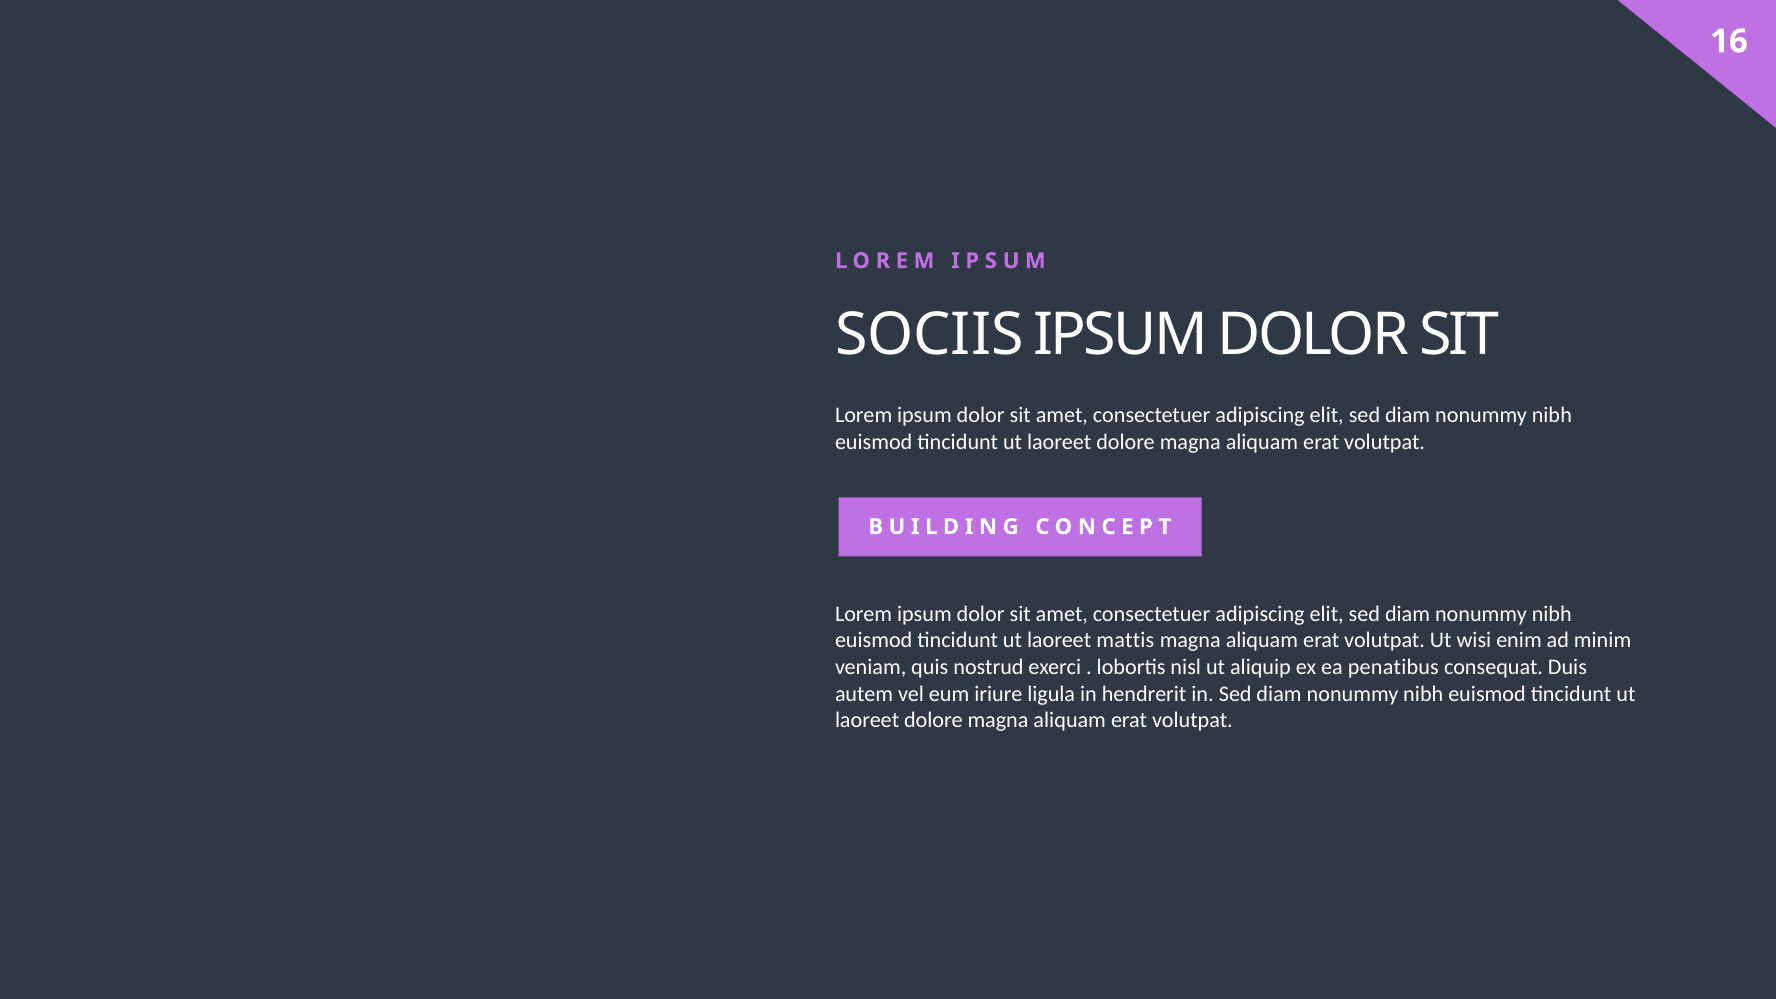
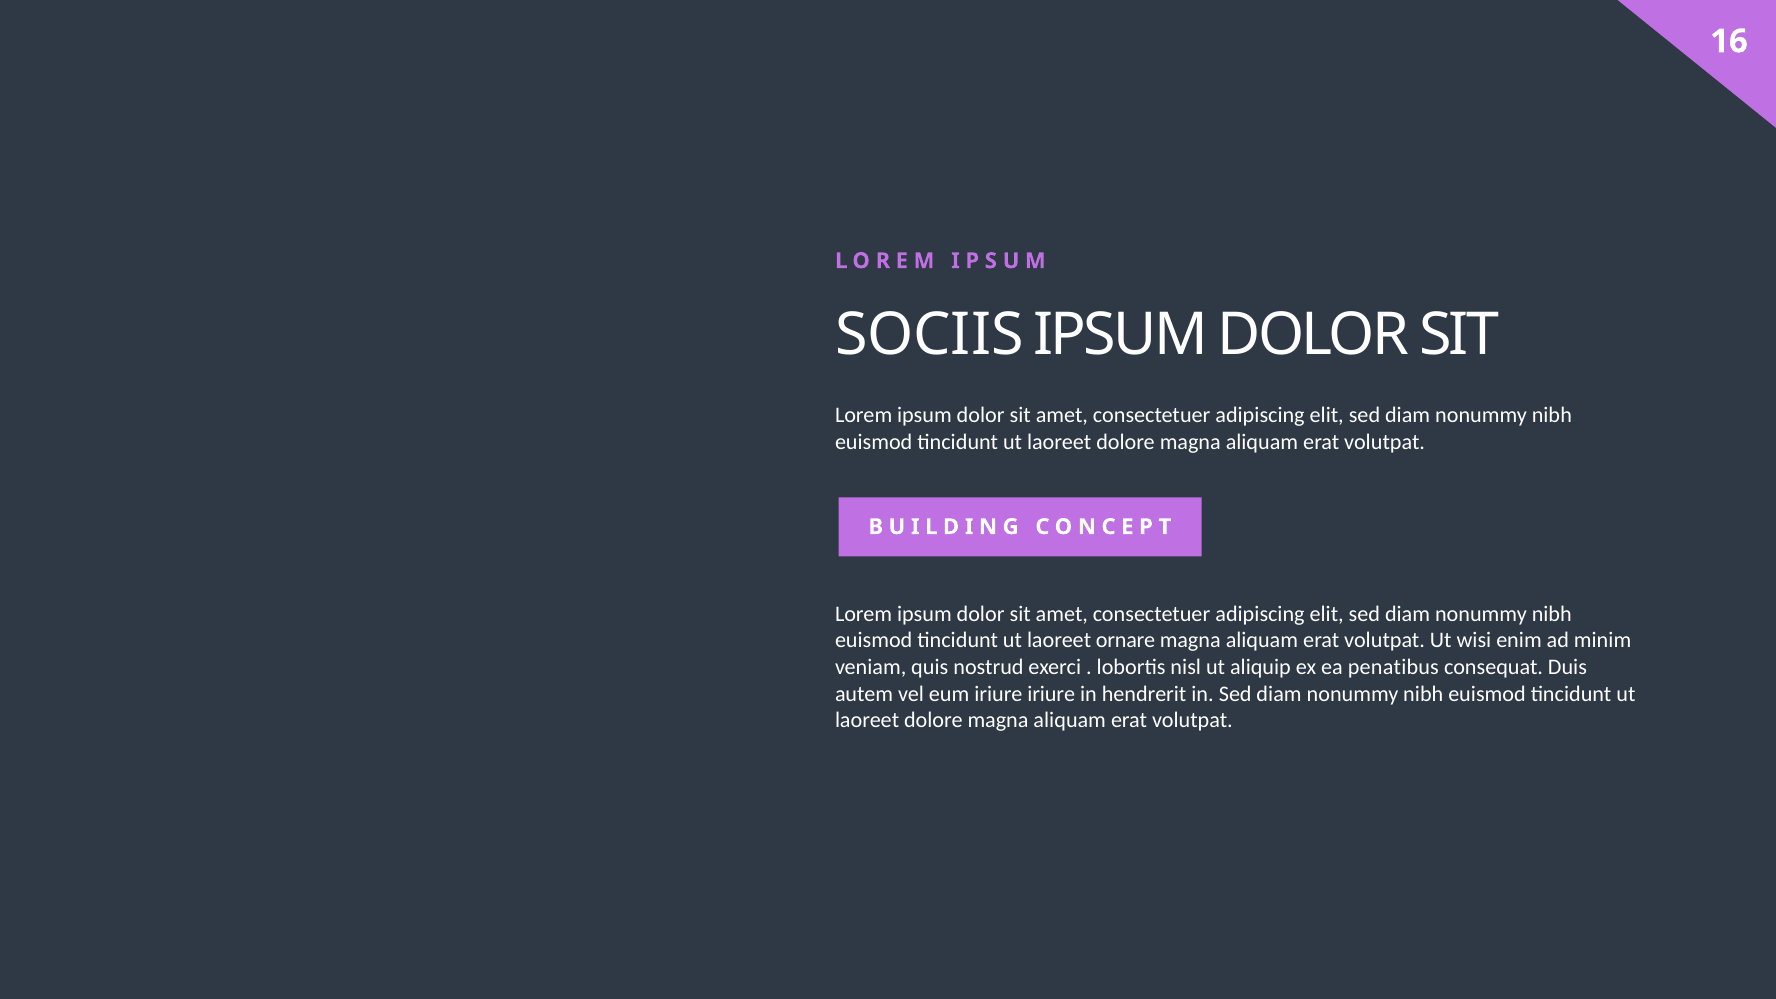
mattis: mattis -> ornare
iriure ligula: ligula -> iriure
